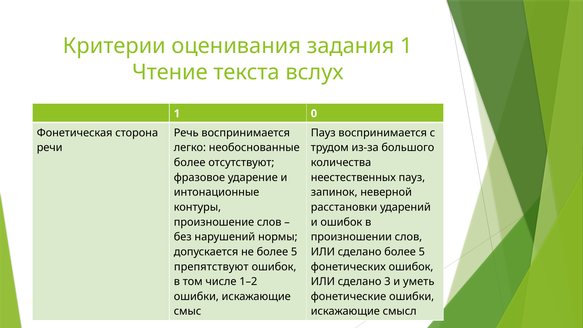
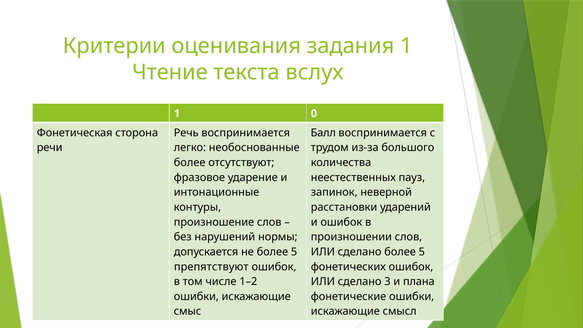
Пауз at (323, 133): Пауз -> Балл
уметь: уметь -> плана
